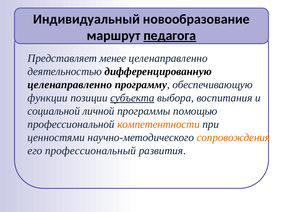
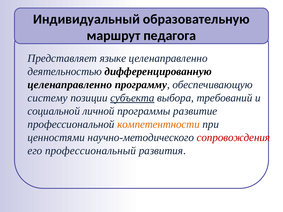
новообразование: новообразование -> образовательную
педагога underline: present -> none
менее: менее -> языке
функции: функции -> систему
воспитания: воспитания -> требований
помощью: помощью -> развитие
сопровождения colour: orange -> red
